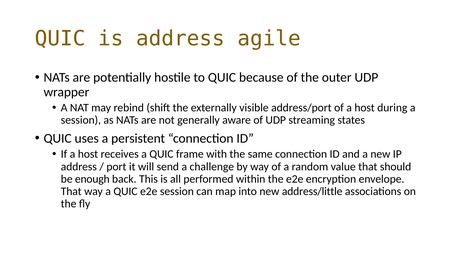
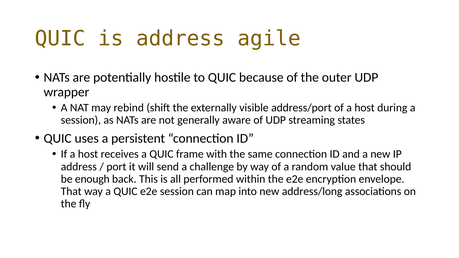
address/little: address/little -> address/long
